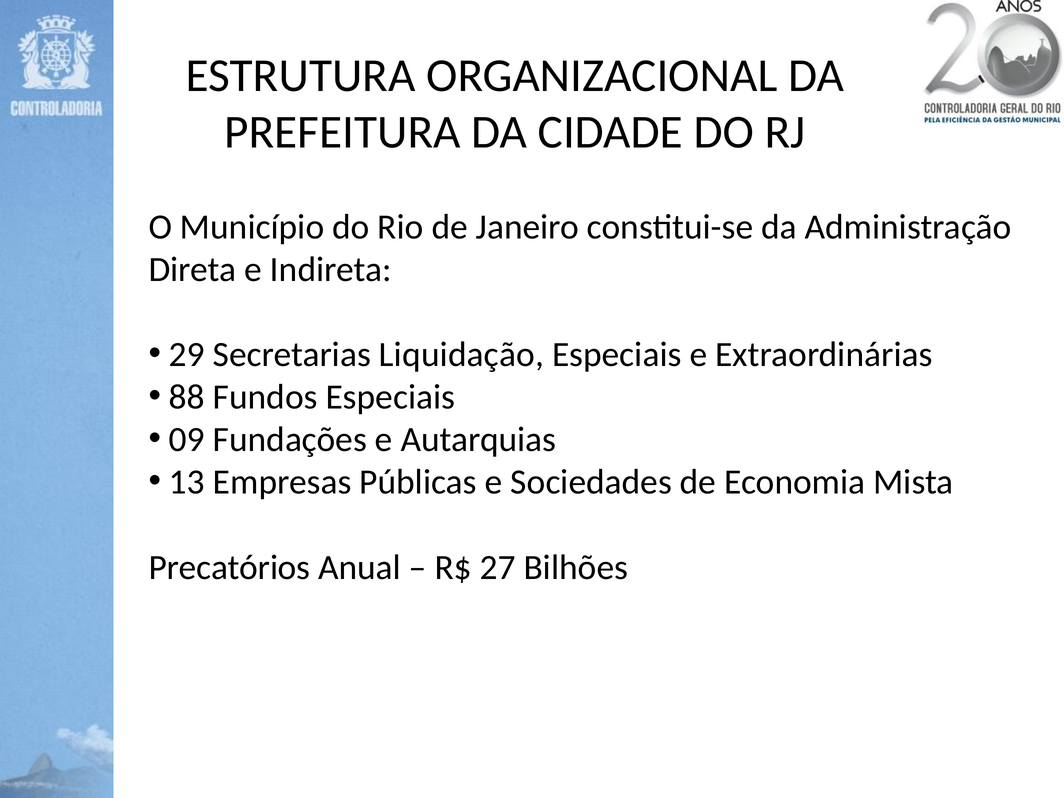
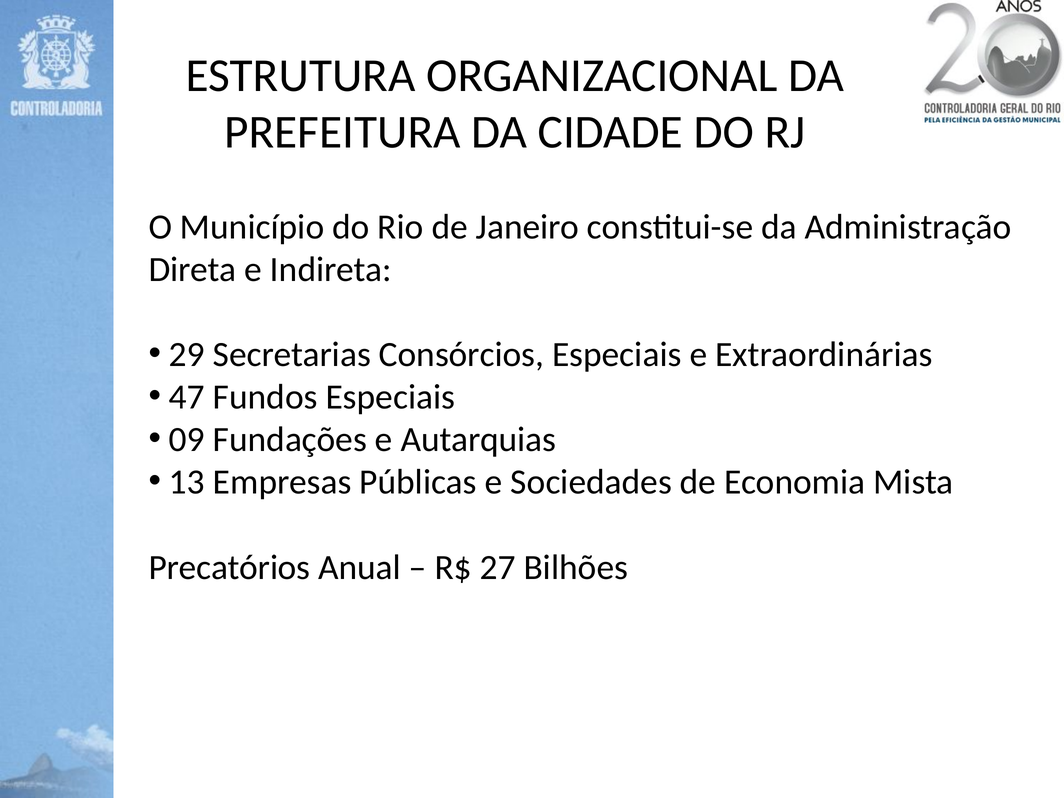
Liquidação: Liquidação -> Consórcios
88: 88 -> 47
